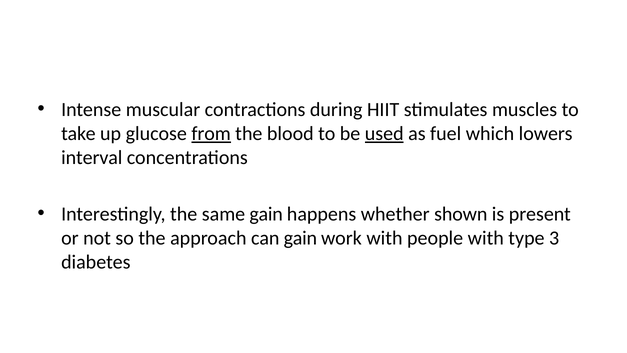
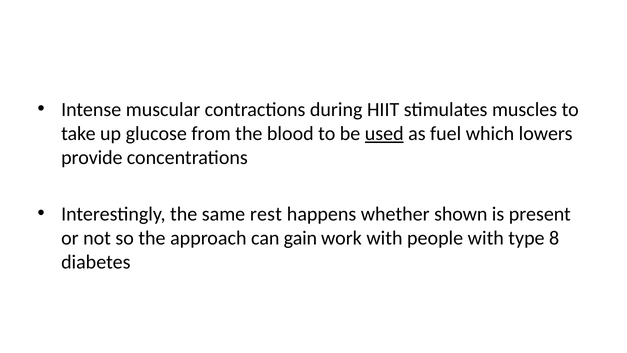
from underline: present -> none
interval: interval -> provide
same gain: gain -> rest
3: 3 -> 8
